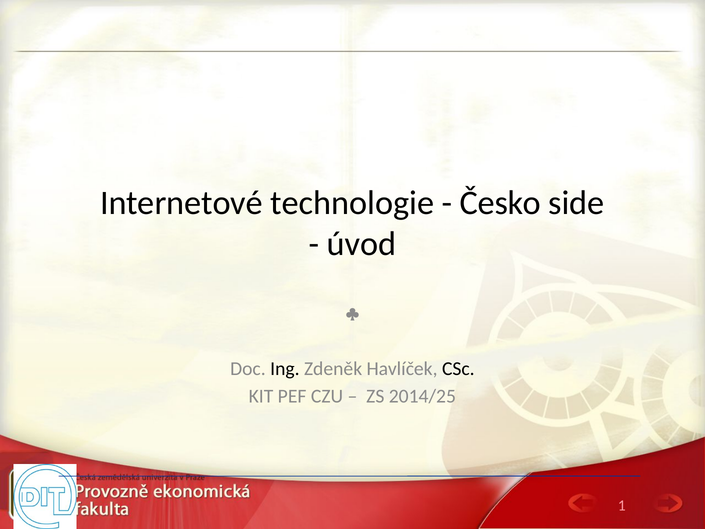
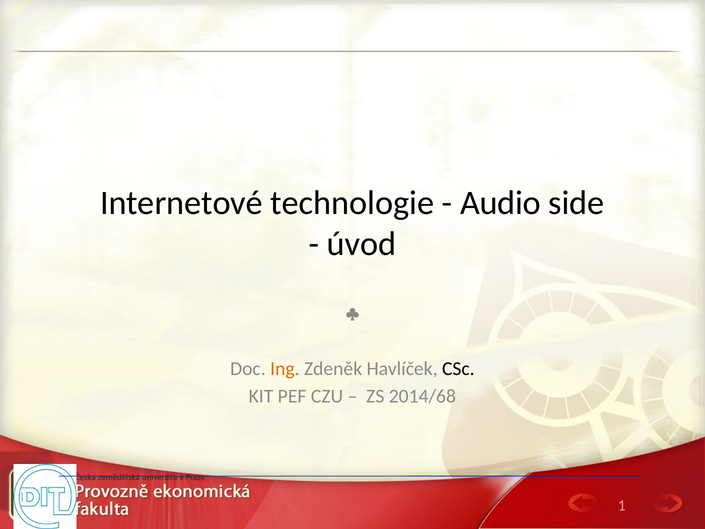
Česko: Česko -> Audio
Ing colour: black -> orange
2014/25: 2014/25 -> 2014/68
